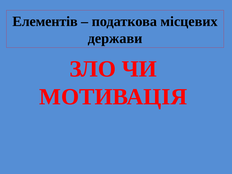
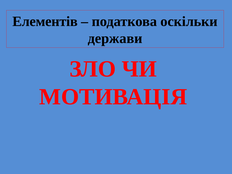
місцевих: місцевих -> оскільки
